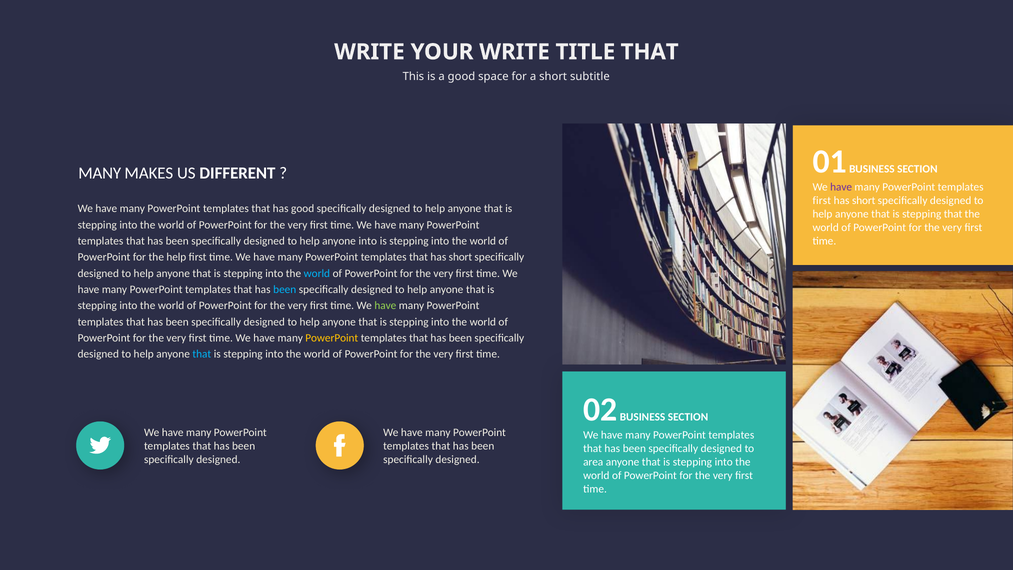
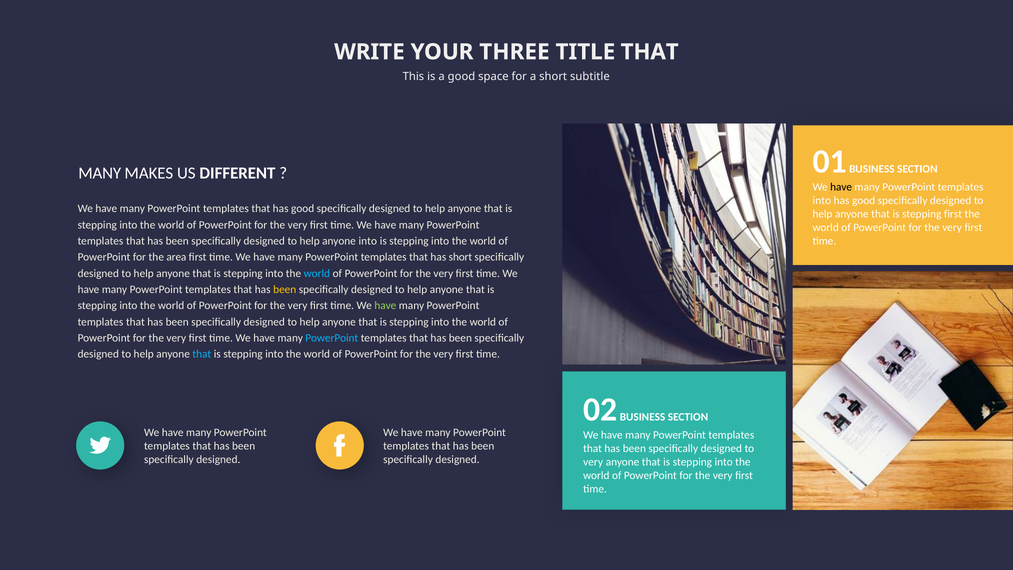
YOUR WRITE: WRITE -> THREE
have at (841, 187) colour: purple -> black
first at (822, 201): first -> into
short at (864, 201): short -> good
stepping that: that -> first
the help: help -> area
been at (285, 289) colour: light blue -> yellow
PowerPoint at (332, 338) colour: yellow -> light blue
area at (593, 462): area -> very
